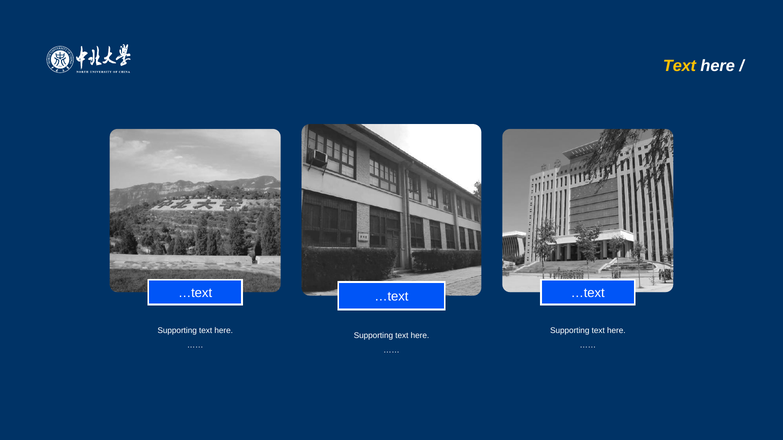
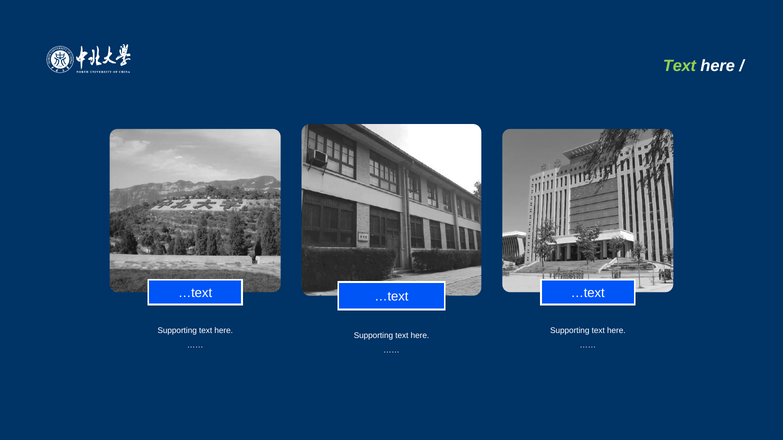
Text at (680, 66) colour: yellow -> light green
